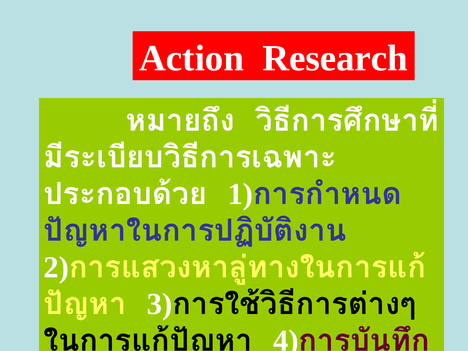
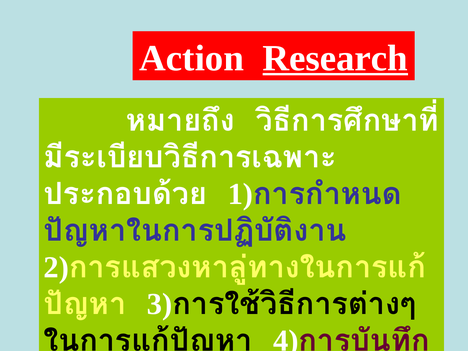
Research underline: none -> present
